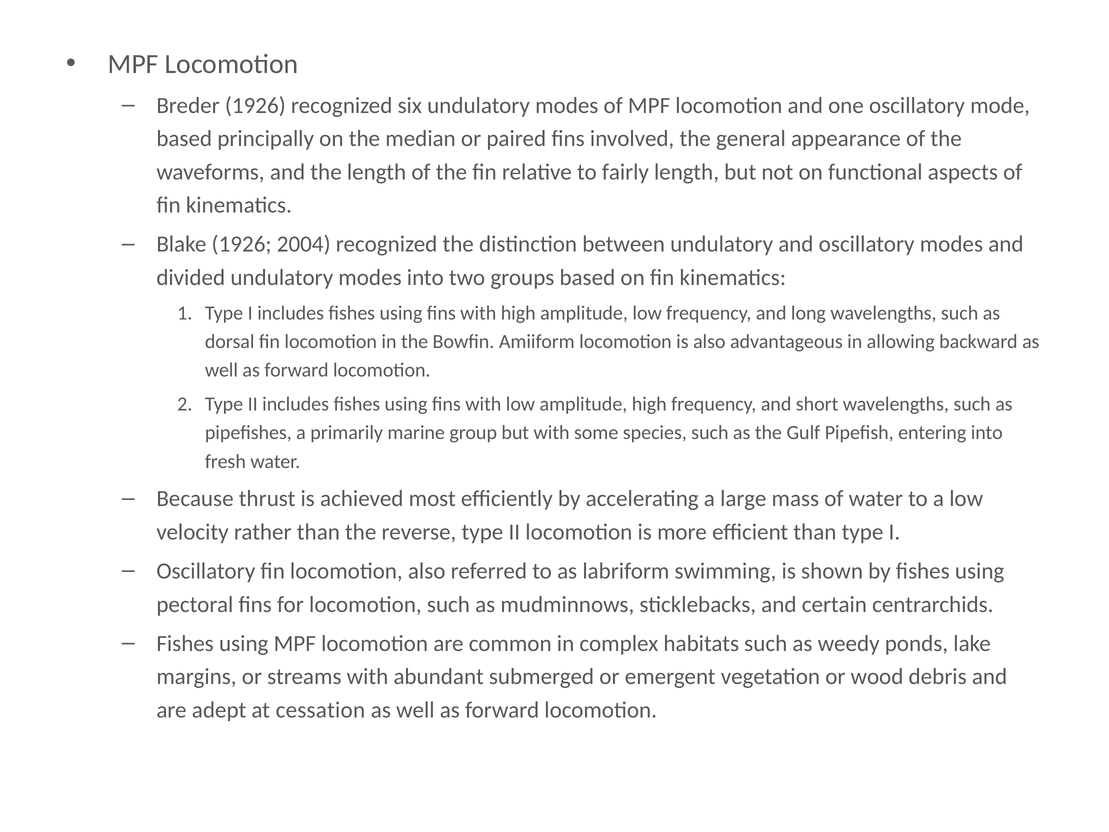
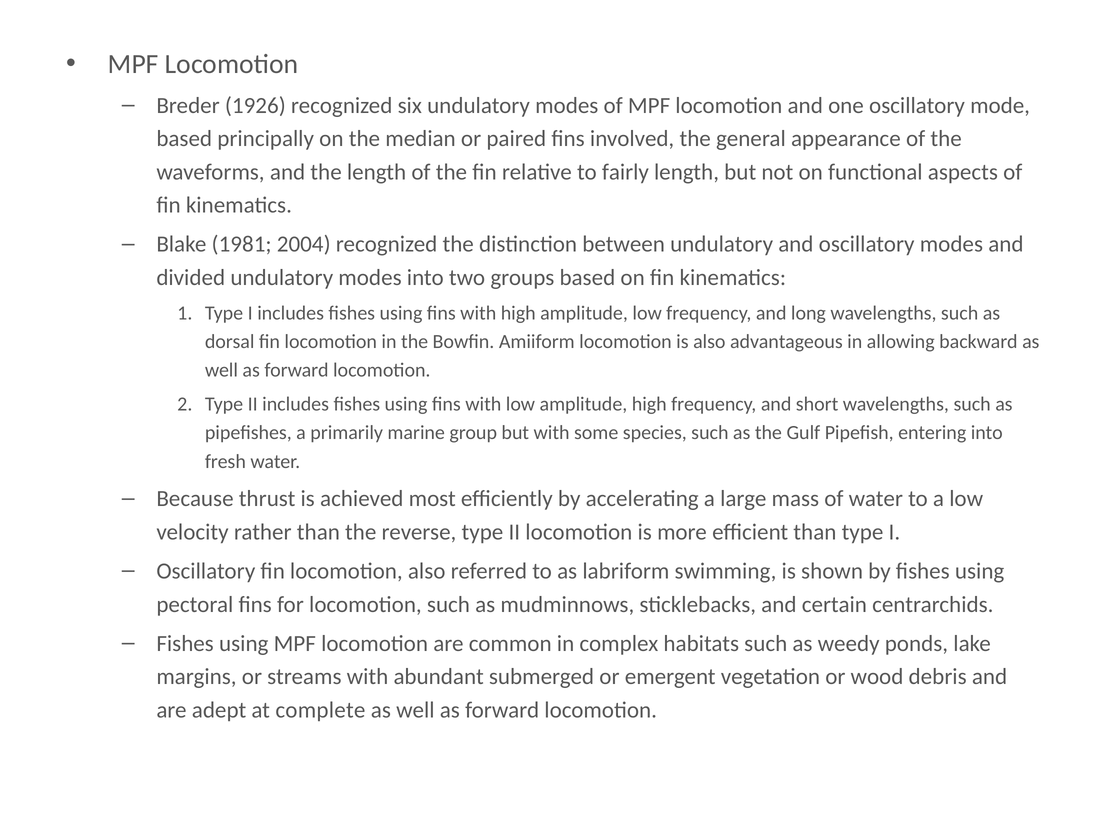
Blake 1926: 1926 -> 1981
cessation: cessation -> complete
